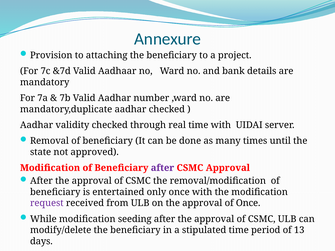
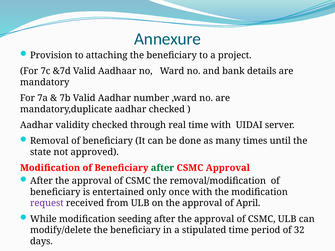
after at (162, 168) colour: purple -> green
of Once: Once -> April
13: 13 -> 32
